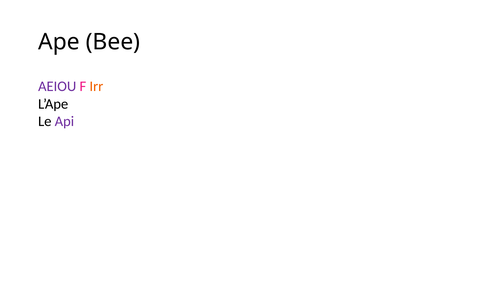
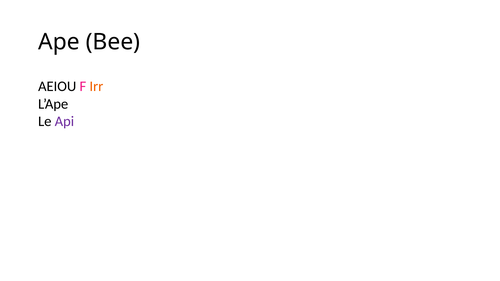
AEIOU colour: purple -> black
